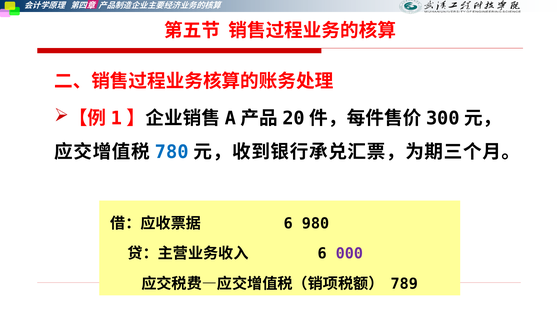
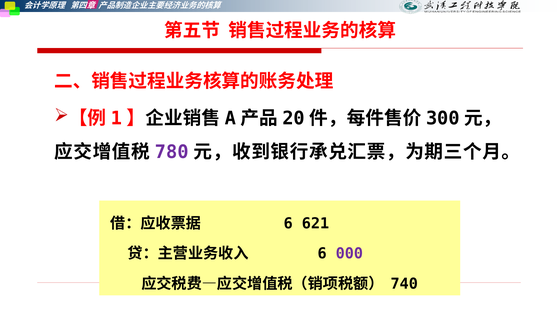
780 colour: blue -> purple
980: 980 -> 621
789: 789 -> 740
